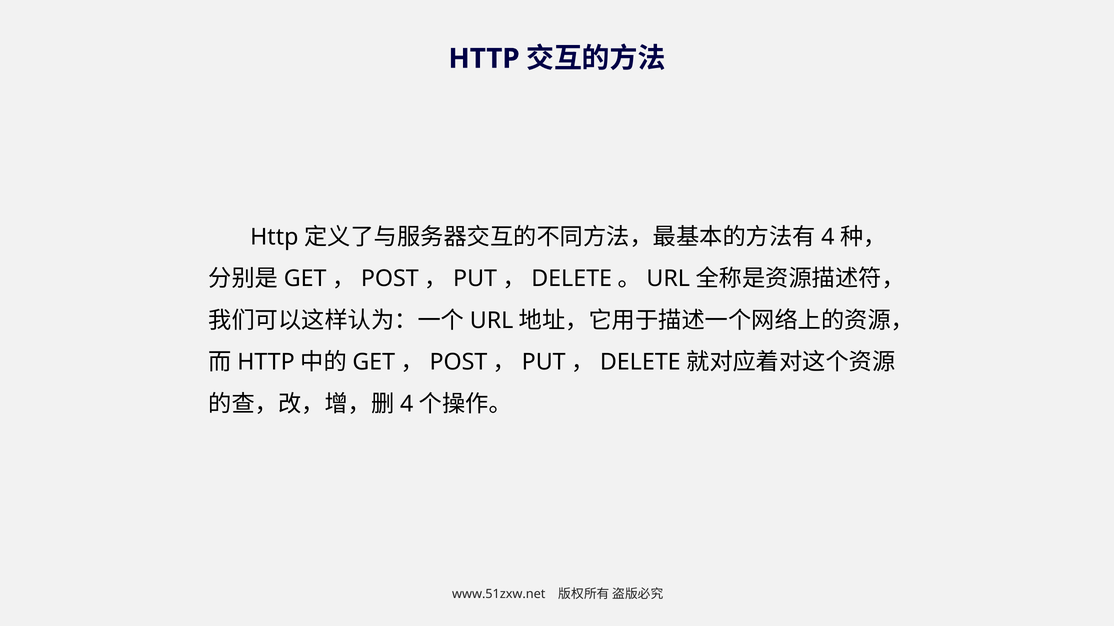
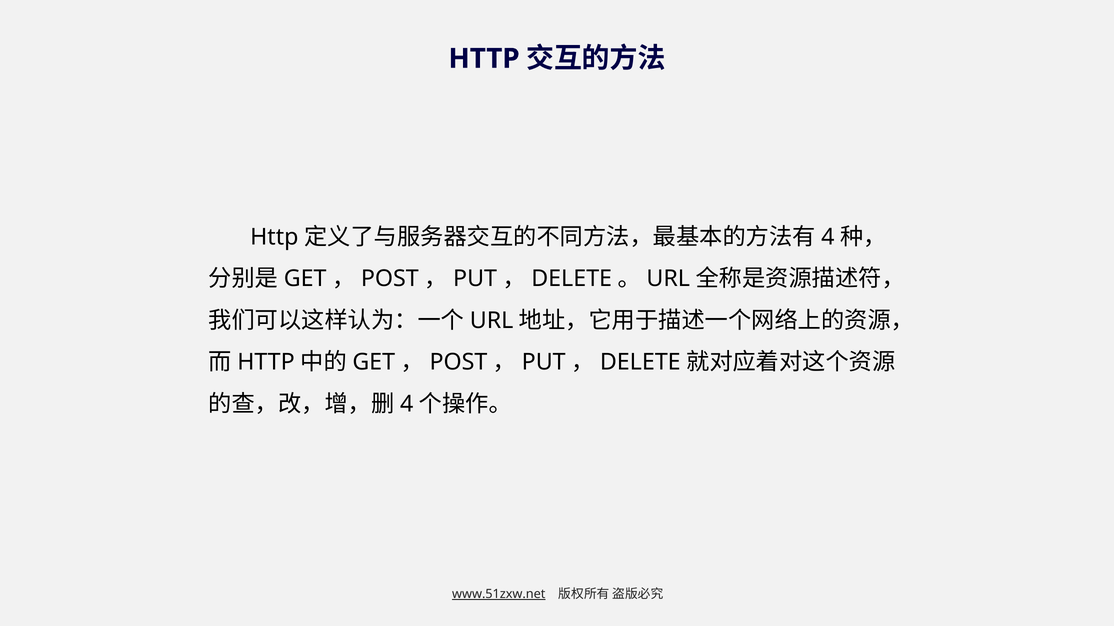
www.51zxw.net underline: none -> present
